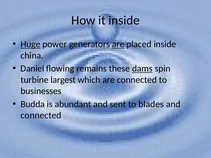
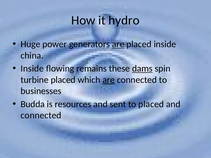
it inside: inside -> hydro
Huge underline: present -> none
Daniel at (32, 69): Daniel -> Inside
turbine largest: largest -> placed
are at (109, 80) underline: none -> present
abundant: abundant -> resources
to blades: blades -> placed
